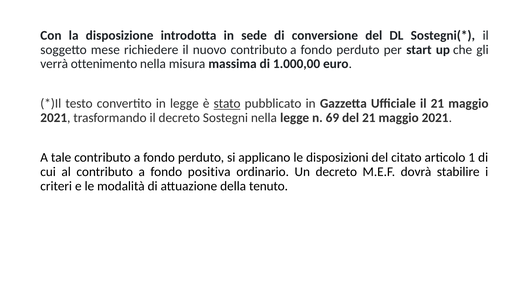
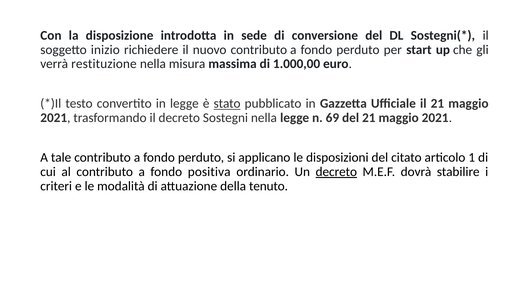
mese: mese -> inizio
ottenimento: ottenimento -> restituzione
decreto at (336, 172) underline: none -> present
